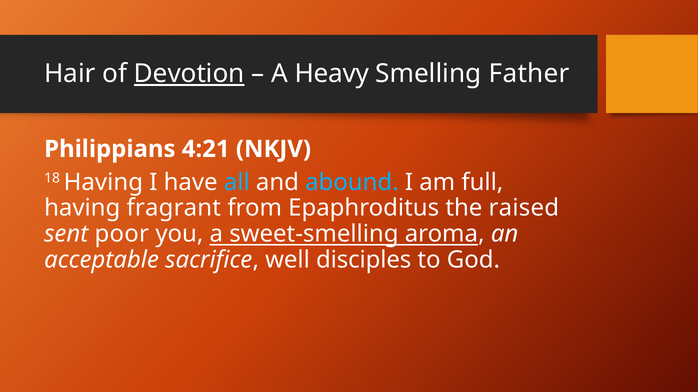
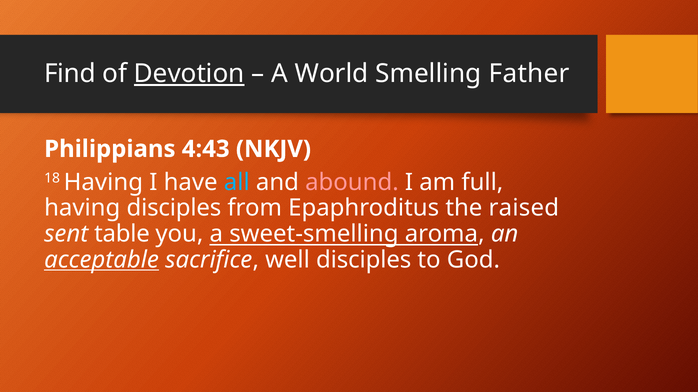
Hair: Hair -> Find
Heavy: Heavy -> World
4:21: 4:21 -> 4:43
abound colour: light blue -> pink
having fragrant: fragrant -> disciples
poor: poor -> table
acceptable underline: none -> present
